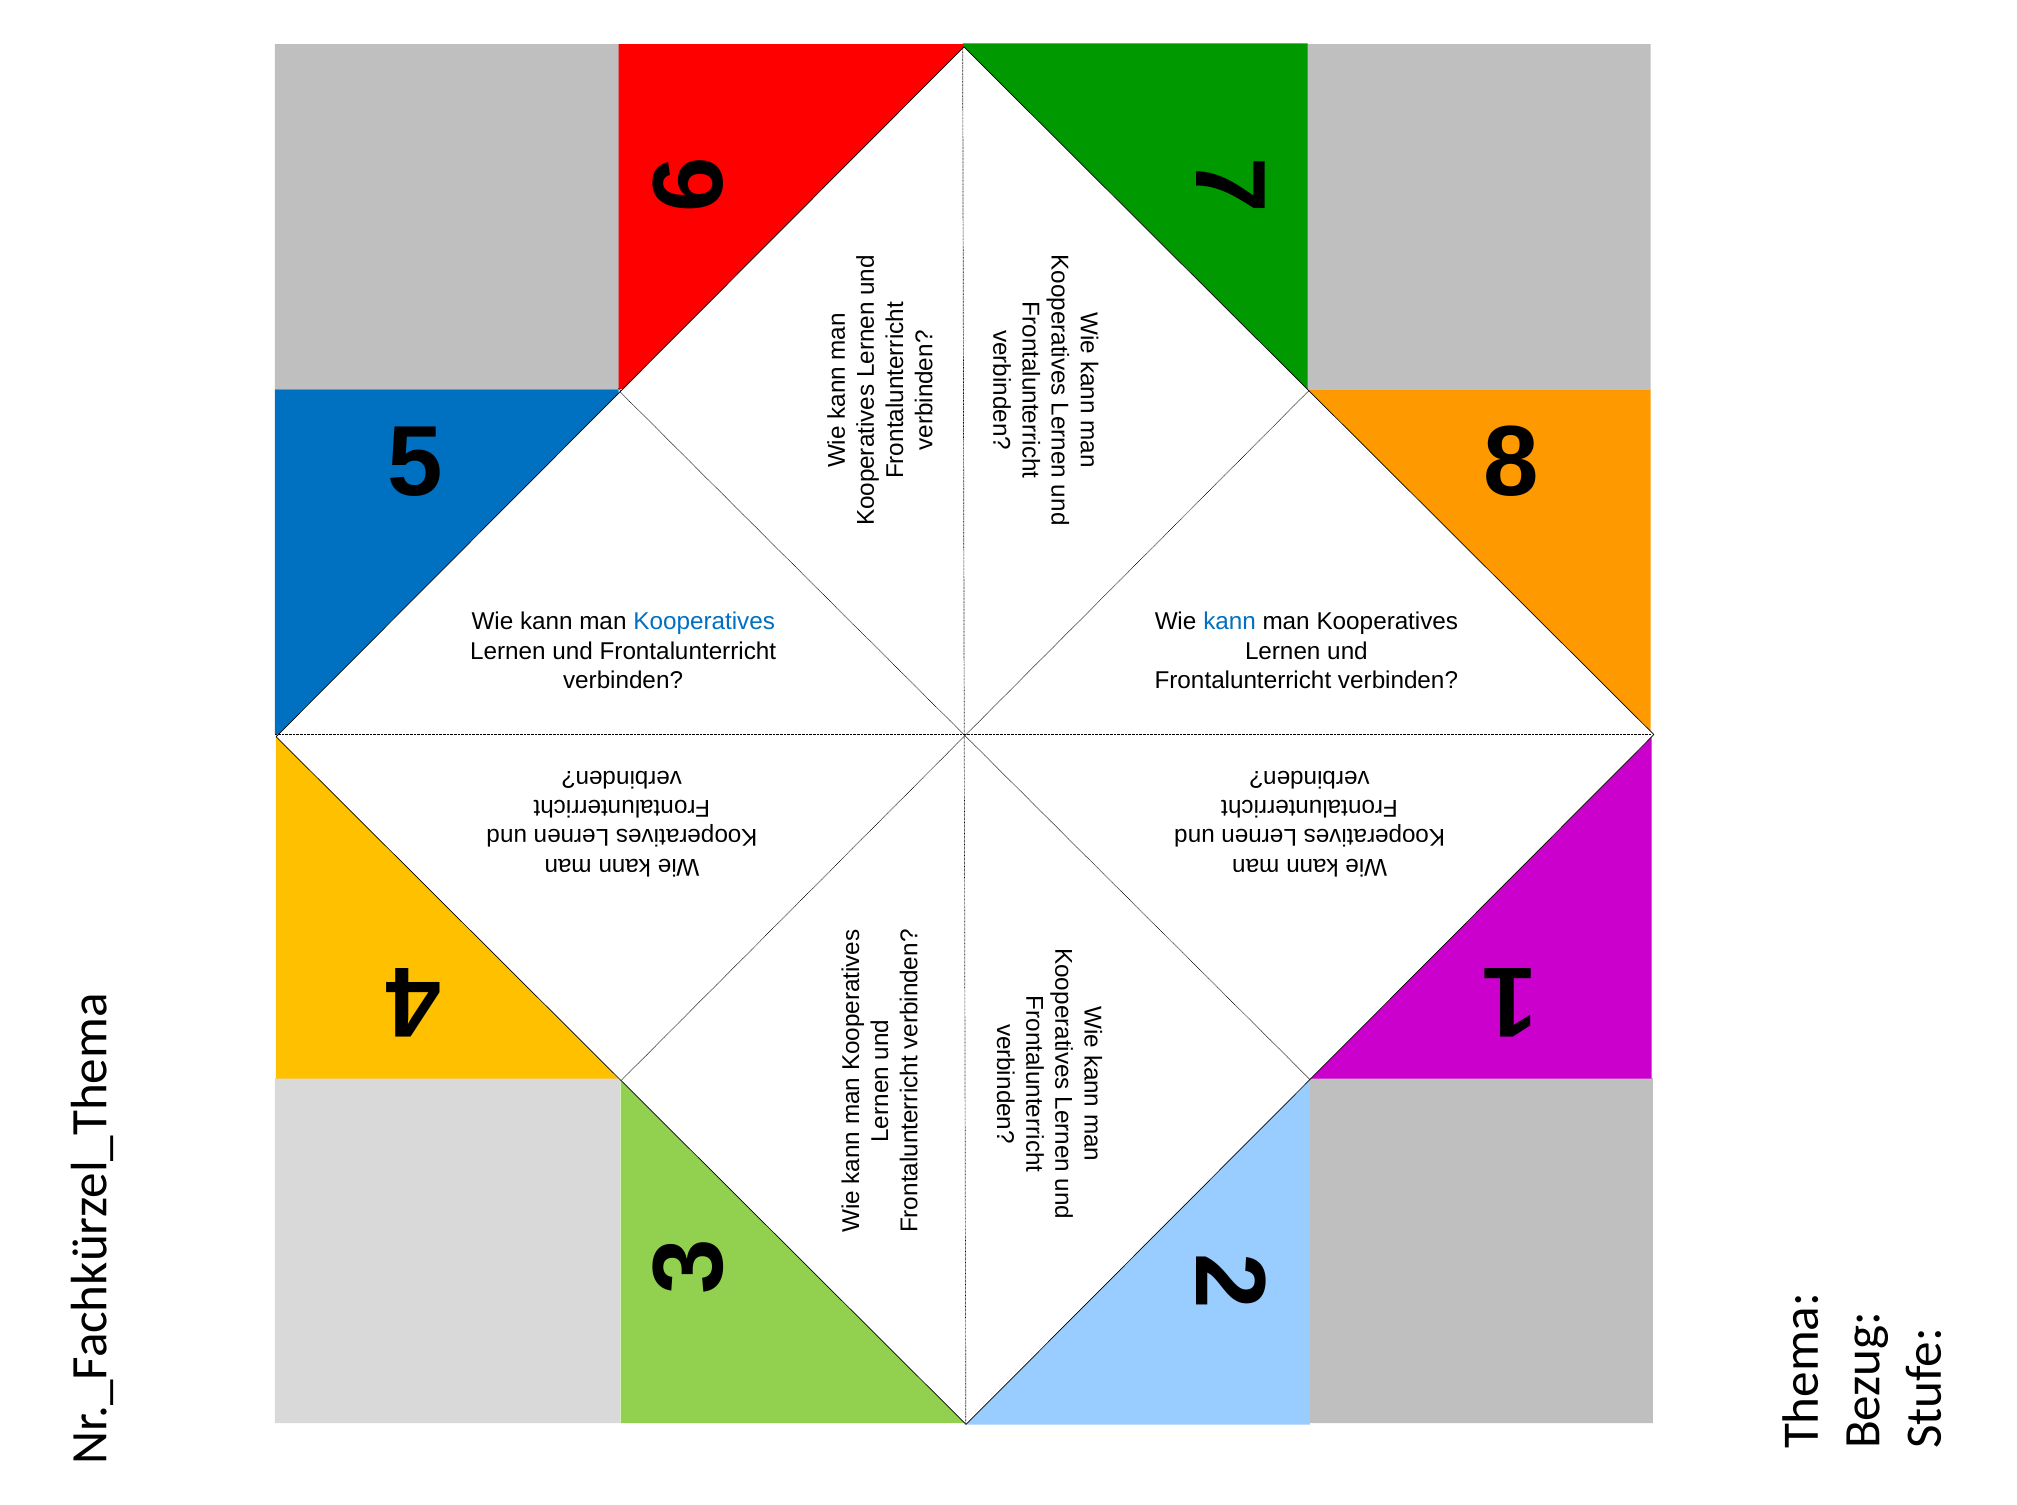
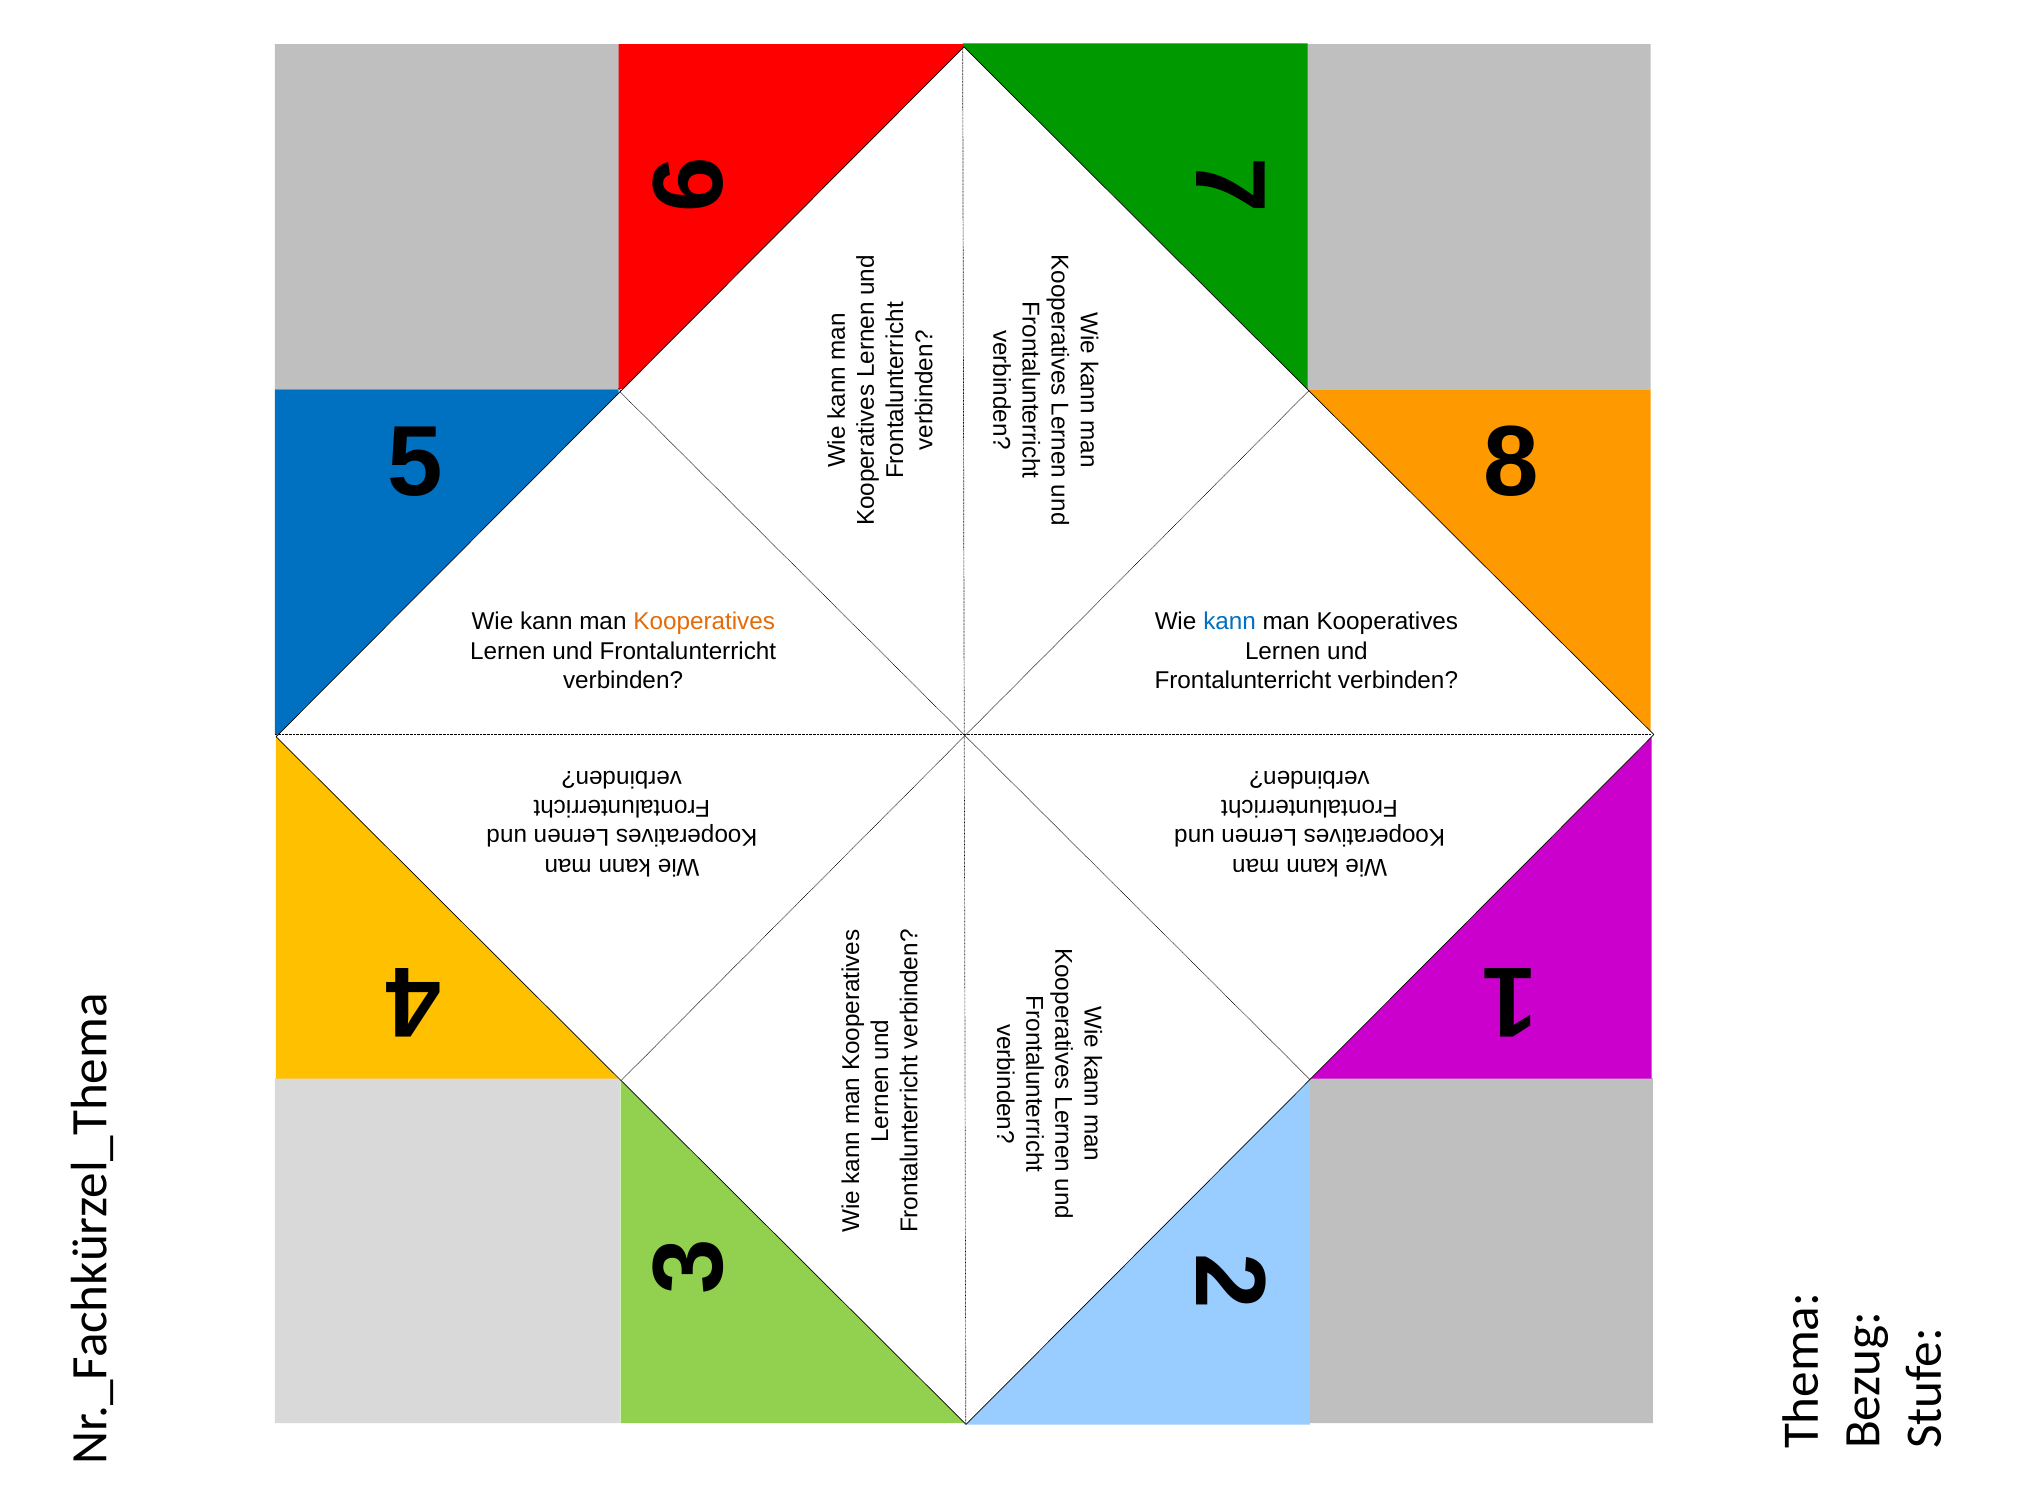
Kooperatives at (704, 622) colour: blue -> orange
